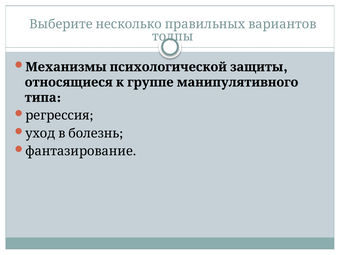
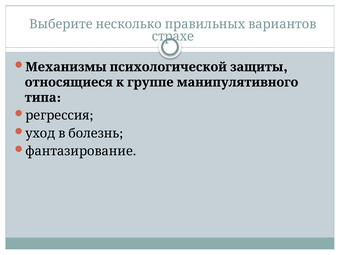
толпы: толпы -> страхе
